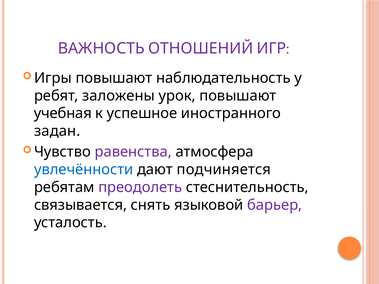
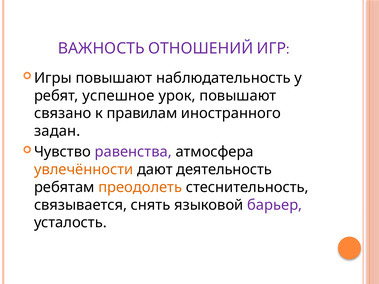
заложены: заложены -> успешное
учебная: учебная -> связано
успешное: успешное -> правилам
увлечённости colour: blue -> orange
подчиняется: подчиняется -> деятельность
преодолеть colour: purple -> orange
